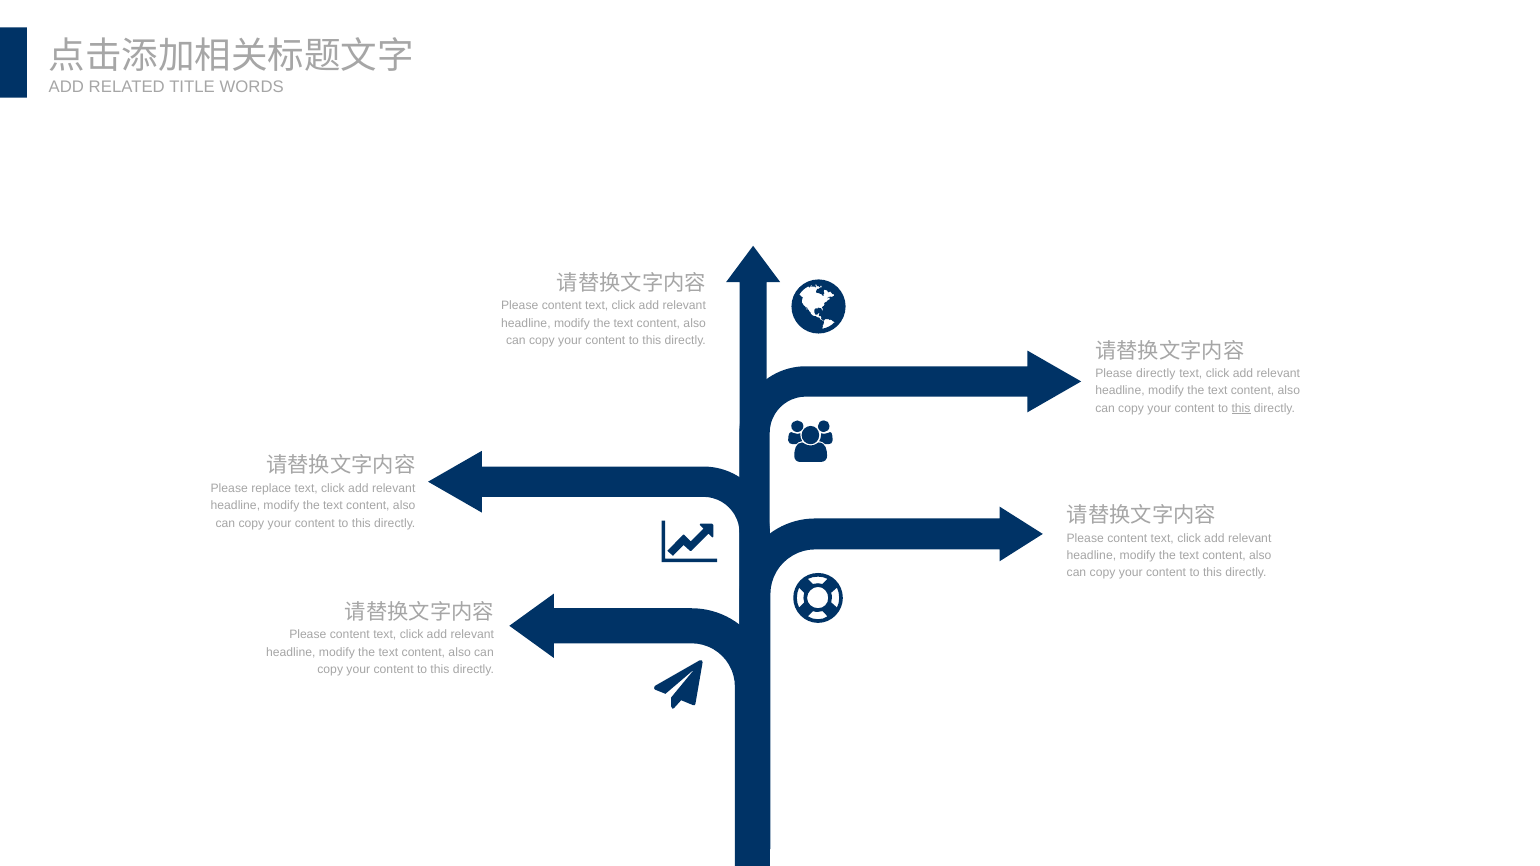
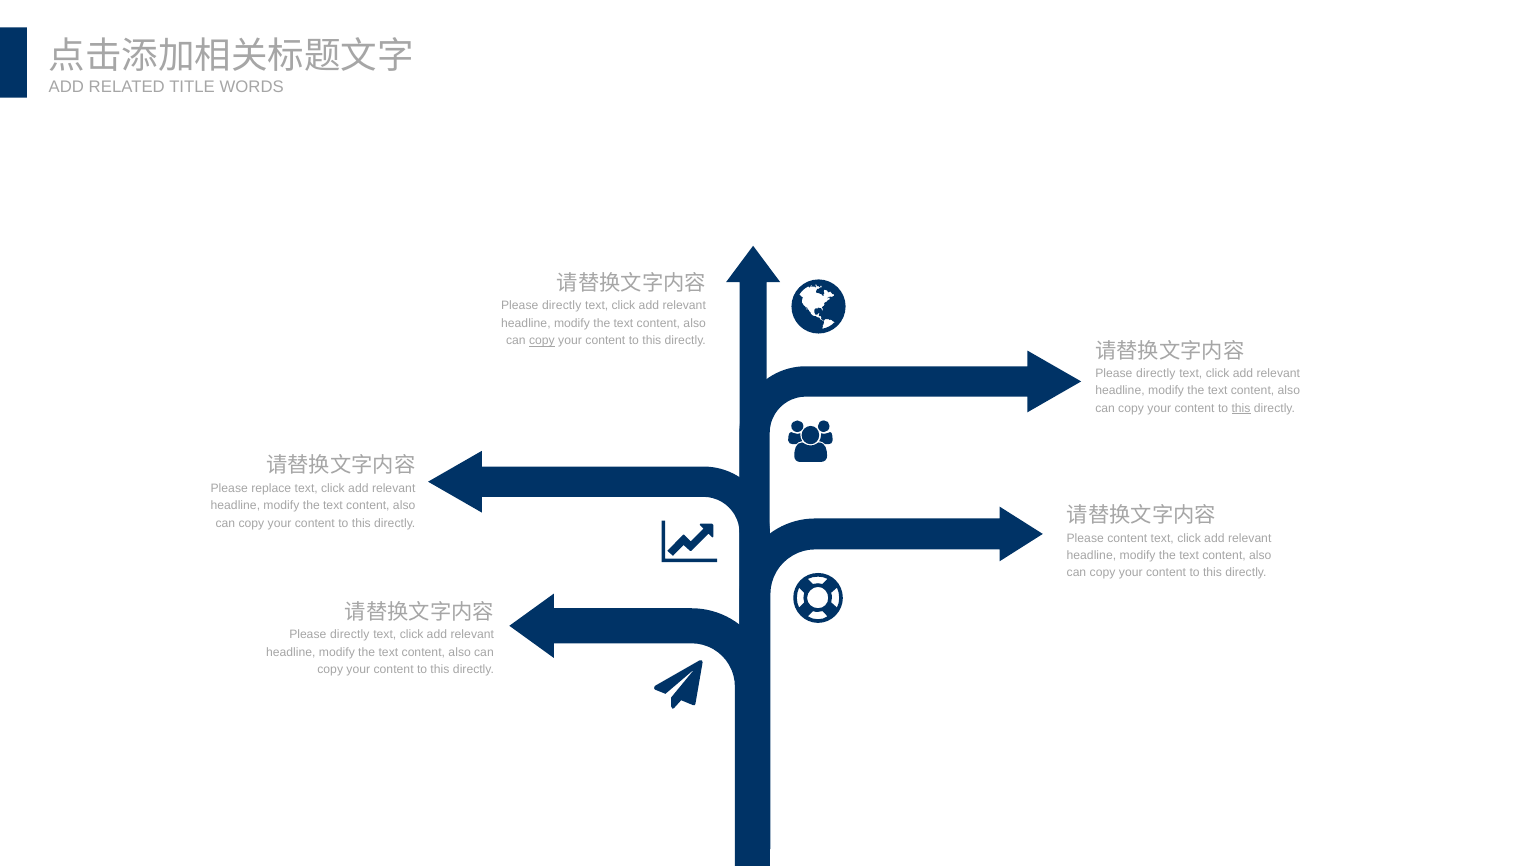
content at (562, 306): content -> directly
copy at (542, 341) underline: none -> present
content at (350, 635): content -> directly
